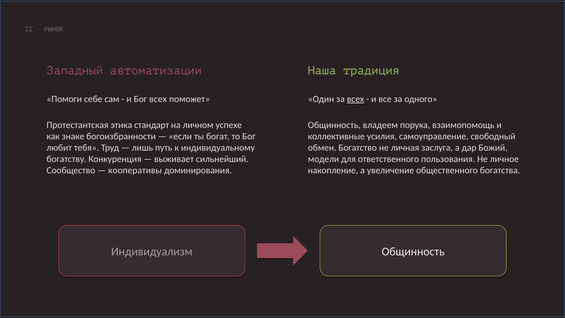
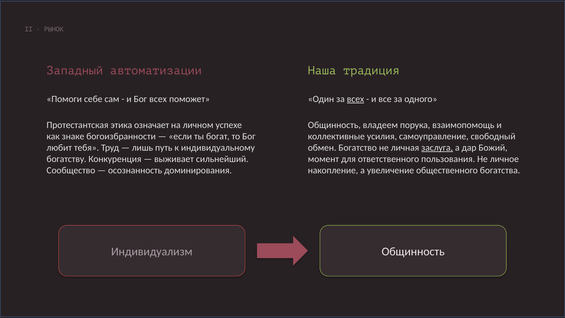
стандарт: стандарт -> означает
заслуга underline: none -> present
модели: модели -> момент
кооперативы: кооперативы -> осознанность
